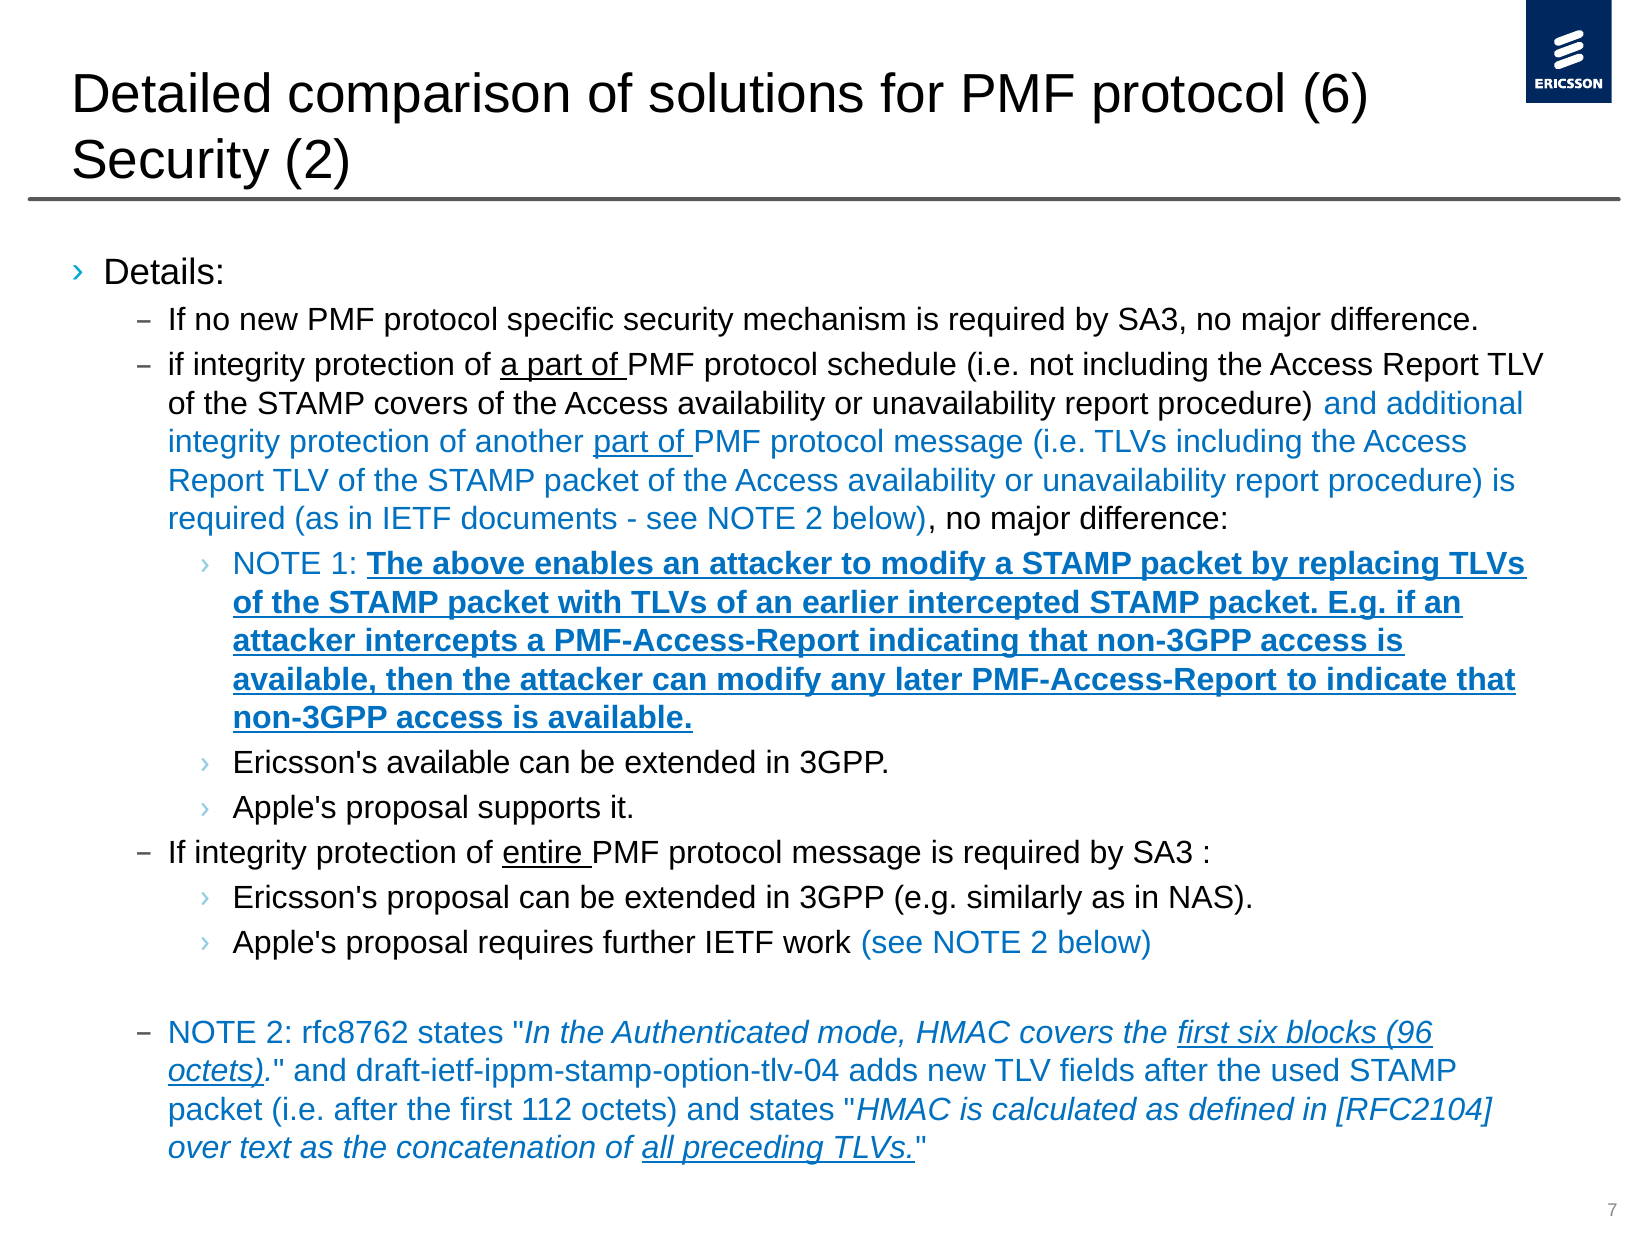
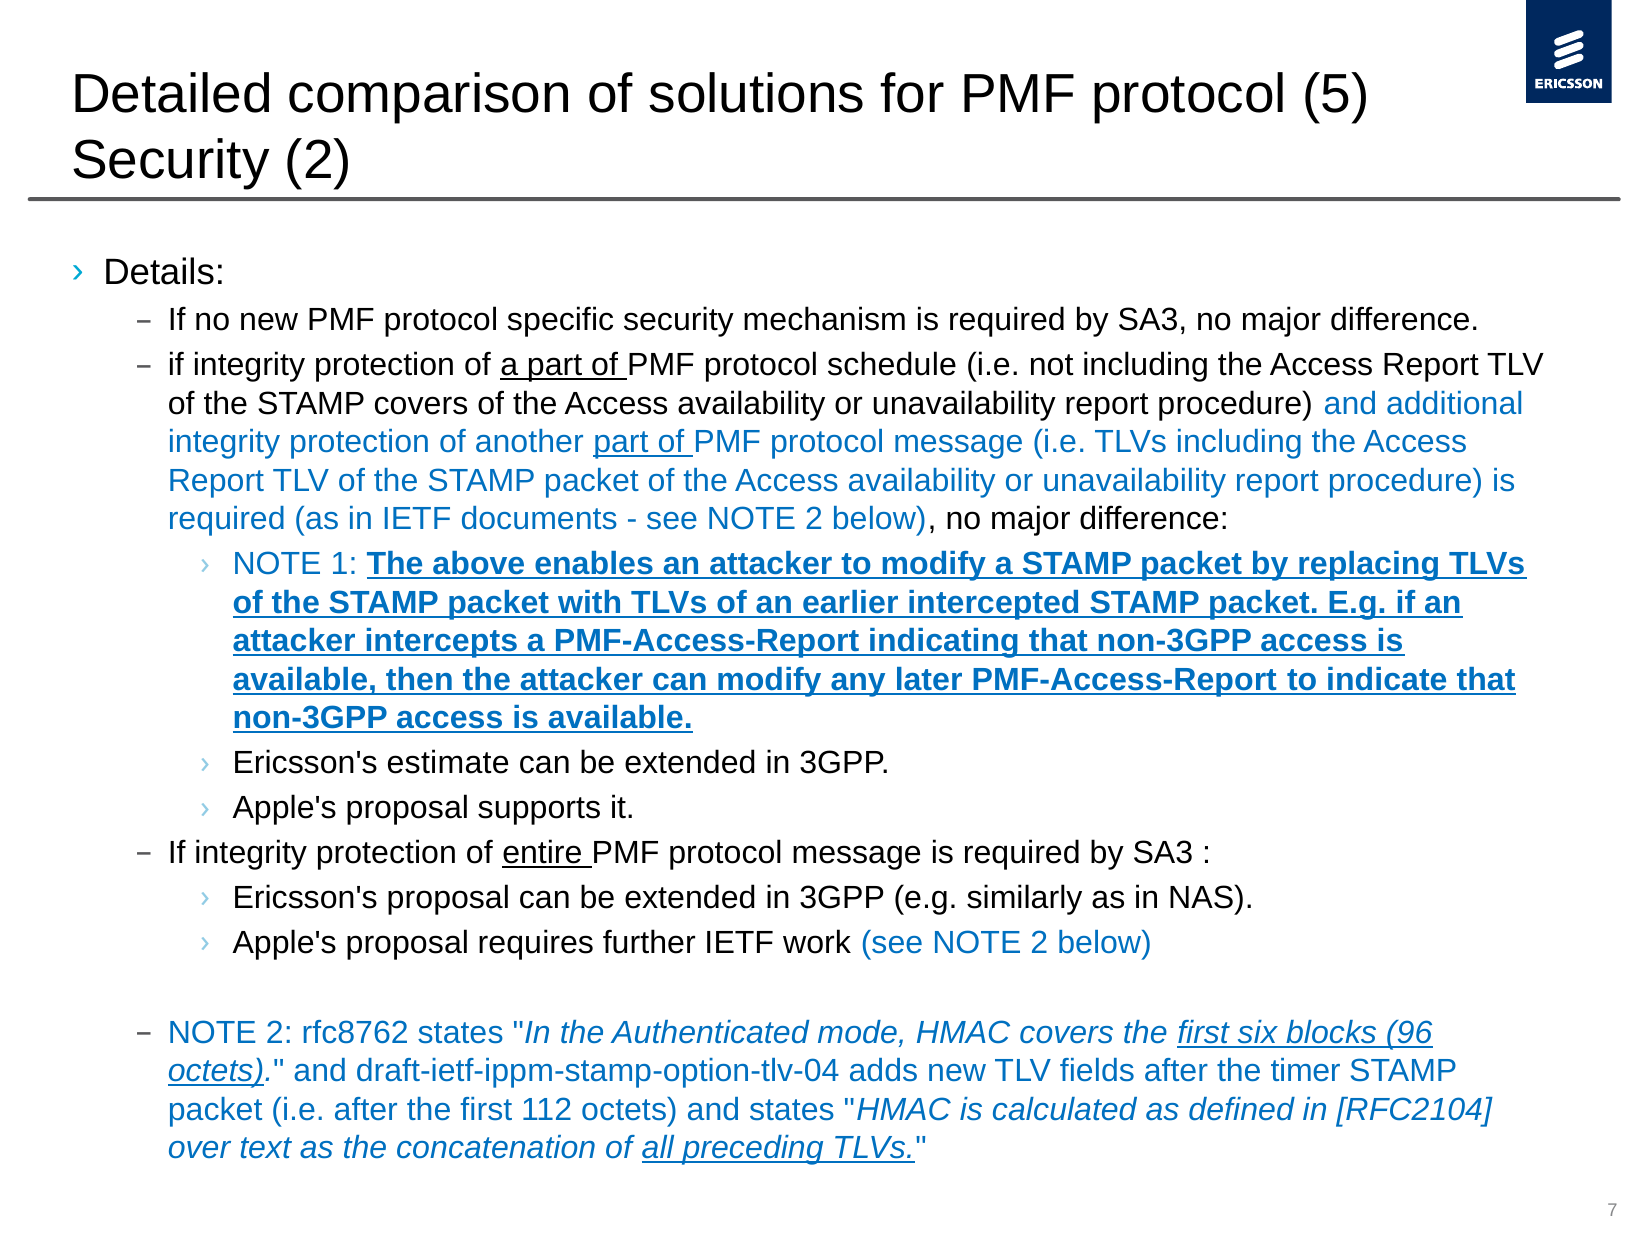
6: 6 -> 5
Ericsson's available: available -> estimate
used: used -> timer
